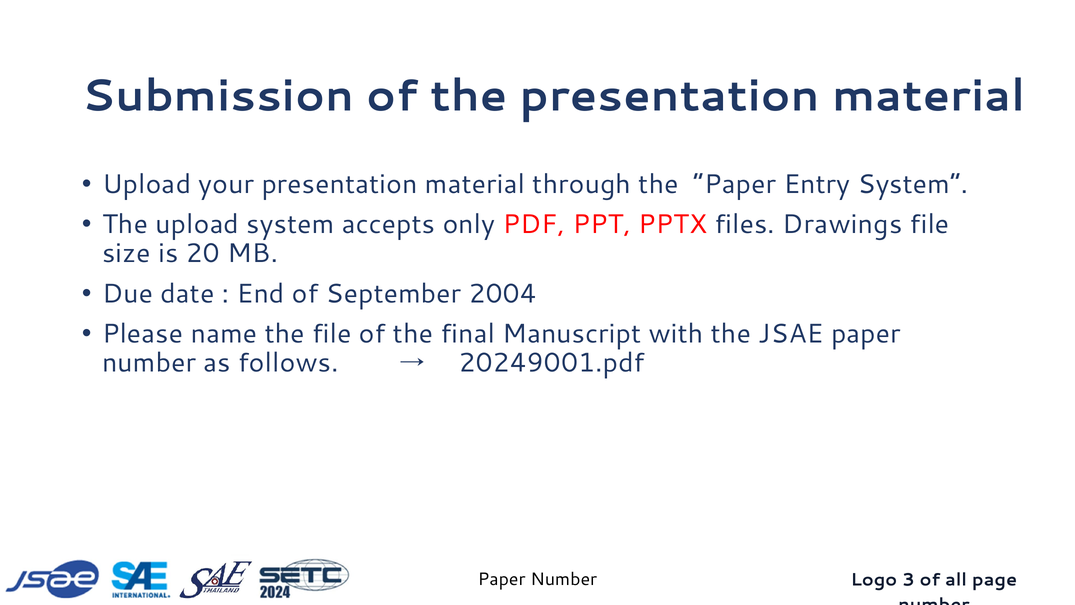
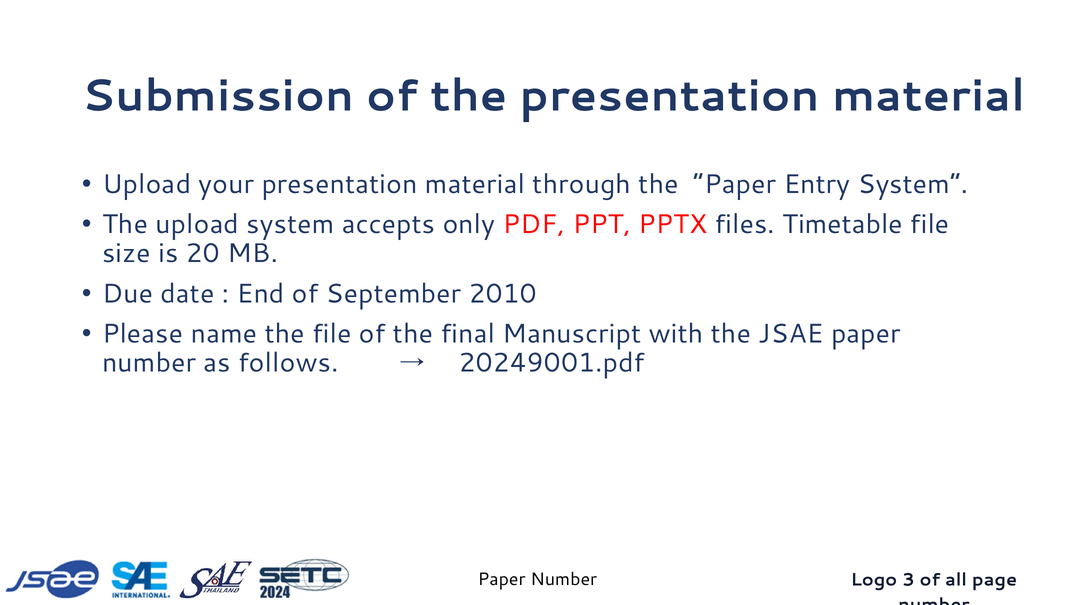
Drawings: Drawings -> Timetable
2004: 2004 -> 2010
